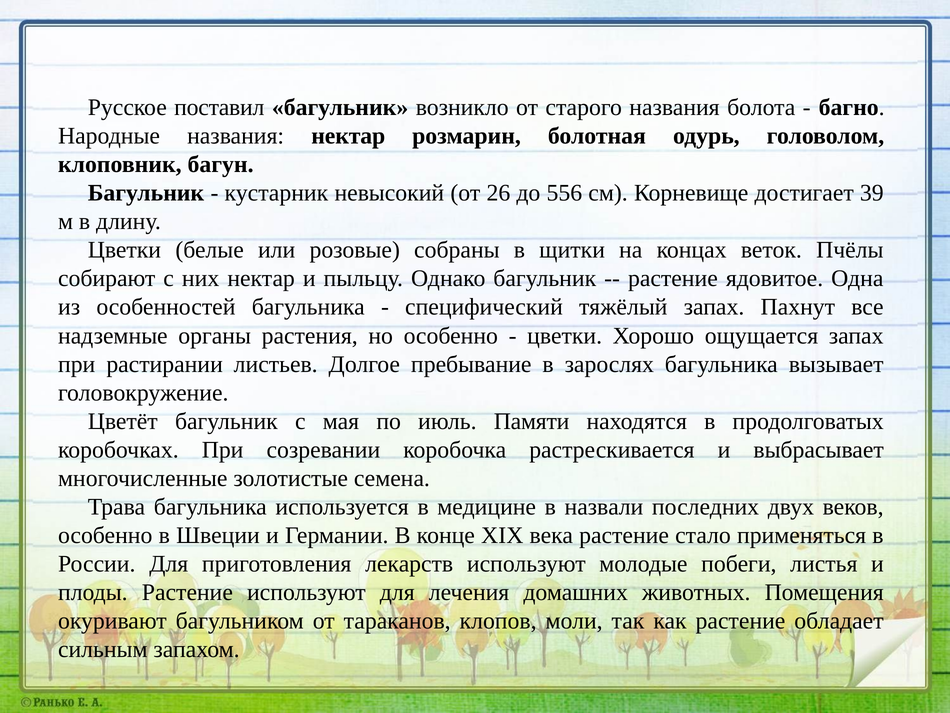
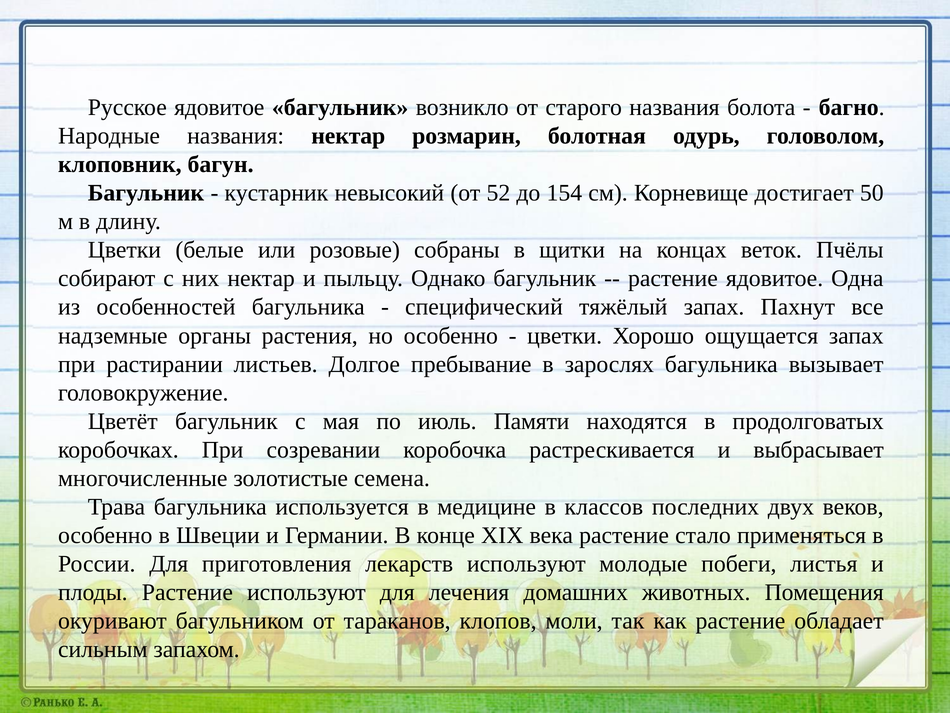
Русское поставил: поставил -> ядовитое
26: 26 -> 52
556: 556 -> 154
39: 39 -> 50
назвали: назвали -> классов
